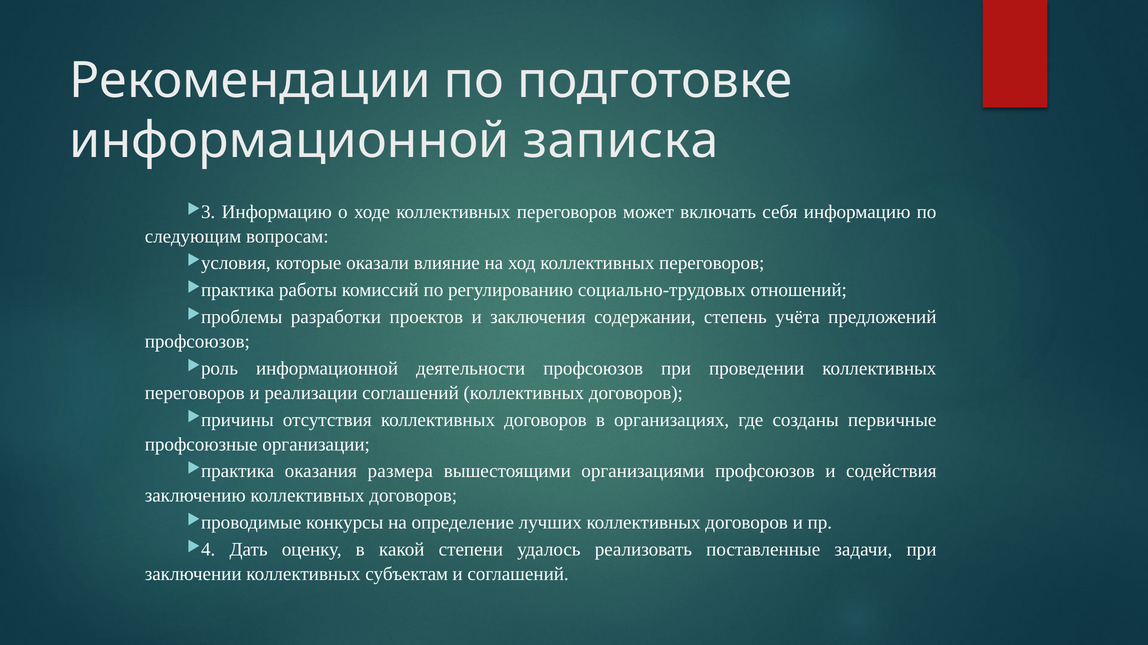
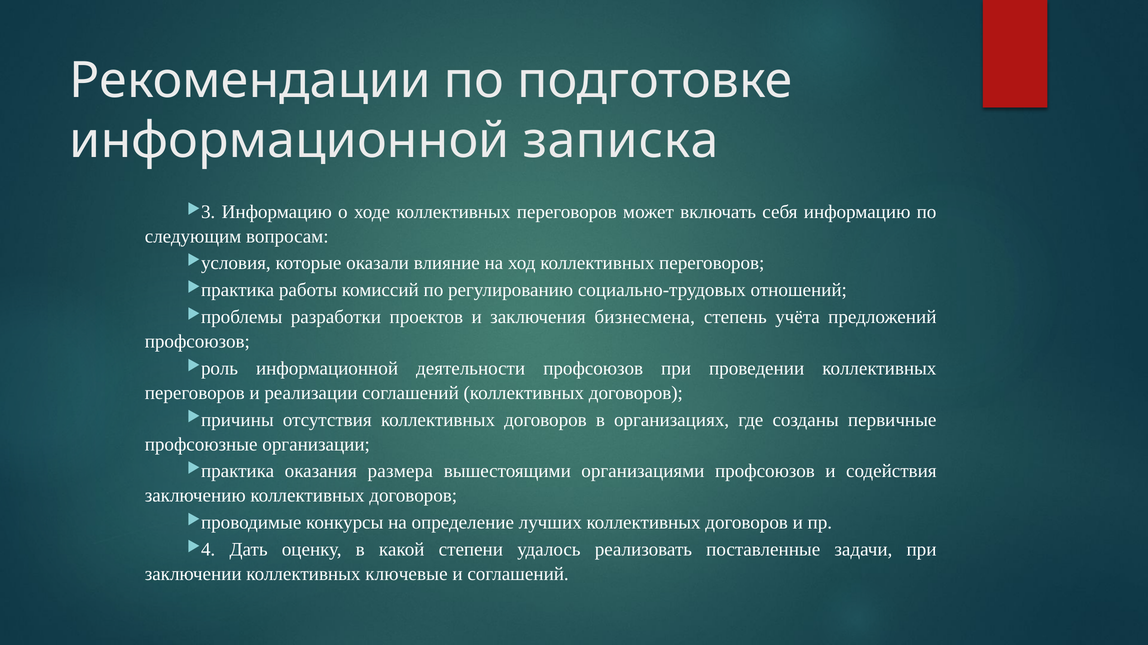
содержании: содержании -> бизнесмена
субъектам: субъектам -> ключевые
